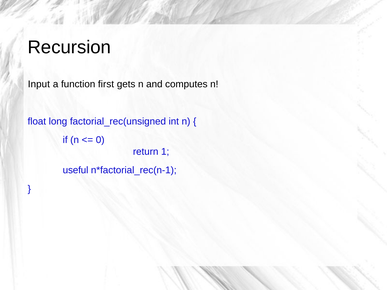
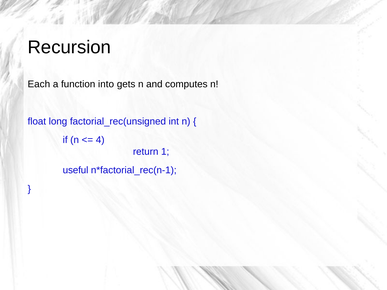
Input: Input -> Each
first: first -> into
0: 0 -> 4
